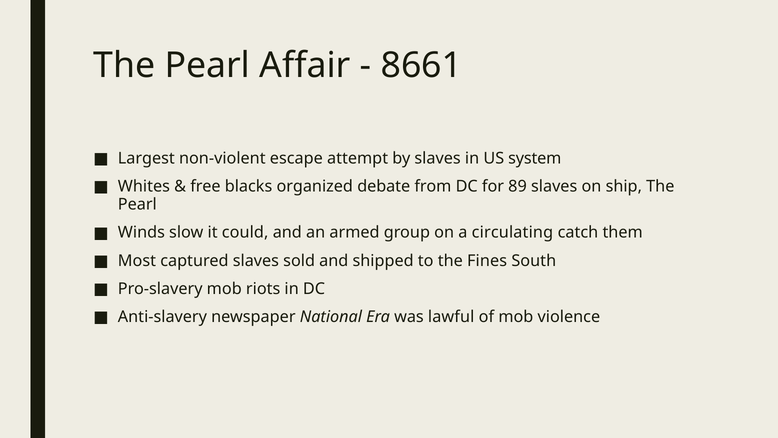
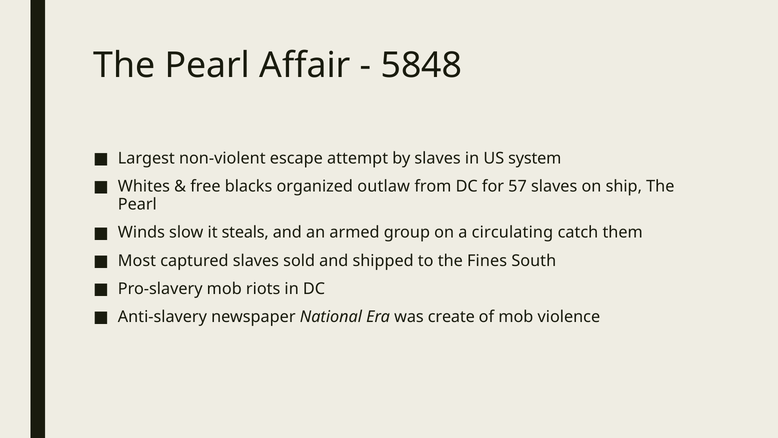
8661: 8661 -> 5848
debate: debate -> outlaw
89: 89 -> 57
could: could -> steals
lawful: lawful -> create
